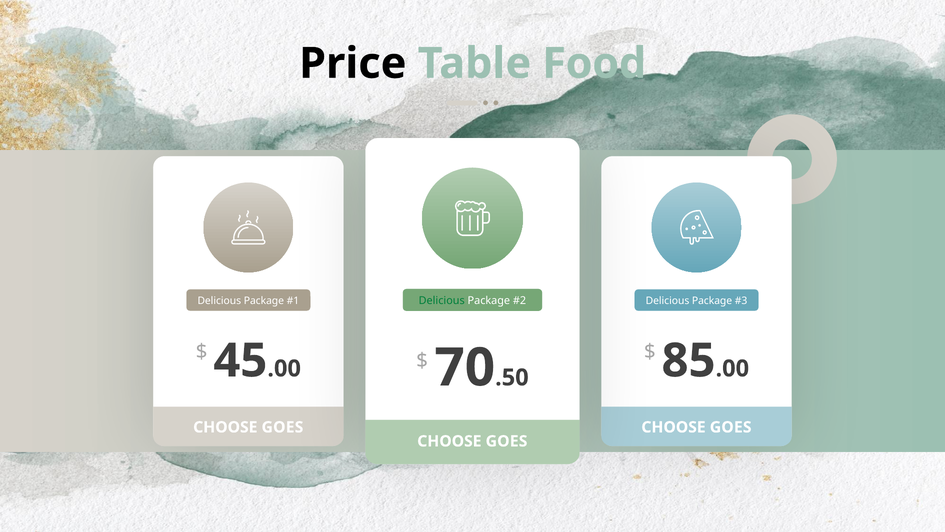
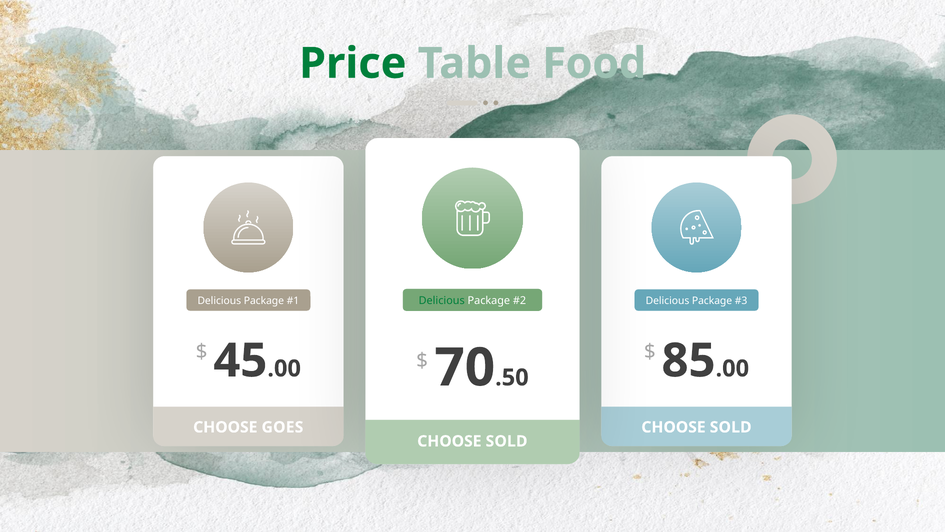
Price colour: black -> green
GOES at (731, 427): GOES -> SOLD
GOES at (507, 441): GOES -> SOLD
